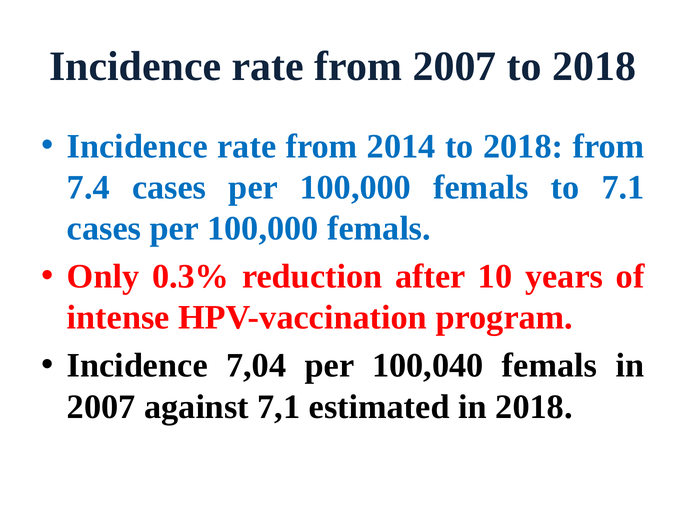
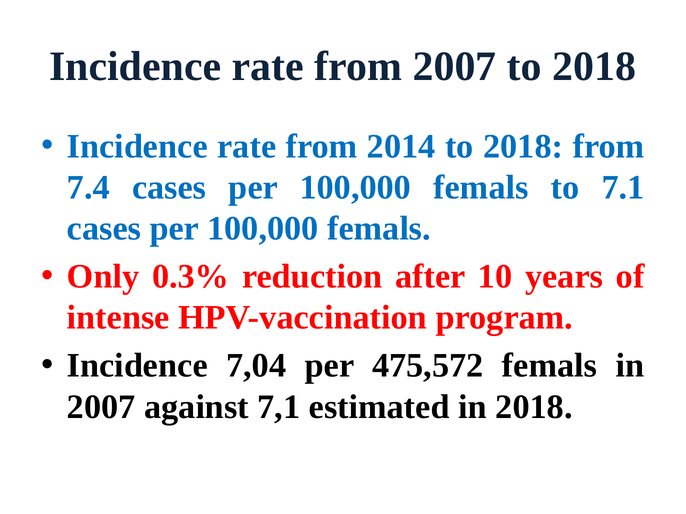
100,040: 100,040 -> 475,572
